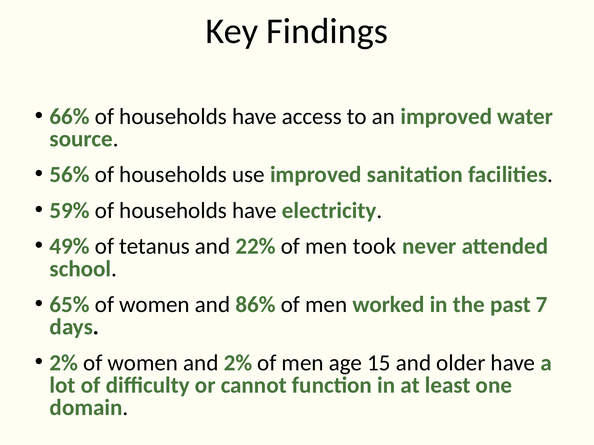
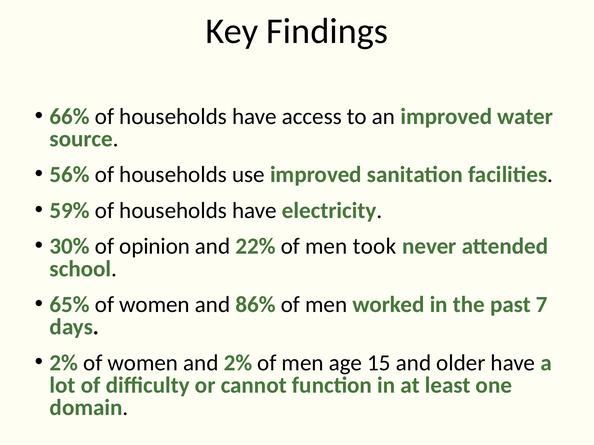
49%: 49% -> 30%
tetanus: tetanus -> opinion
